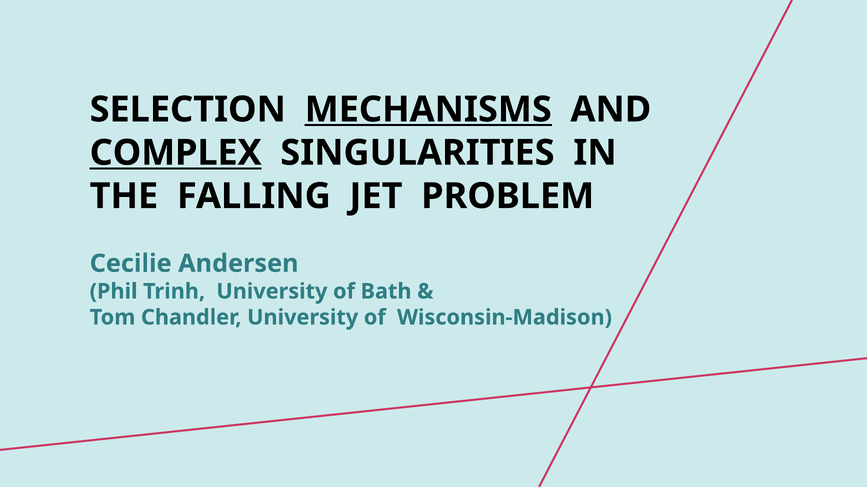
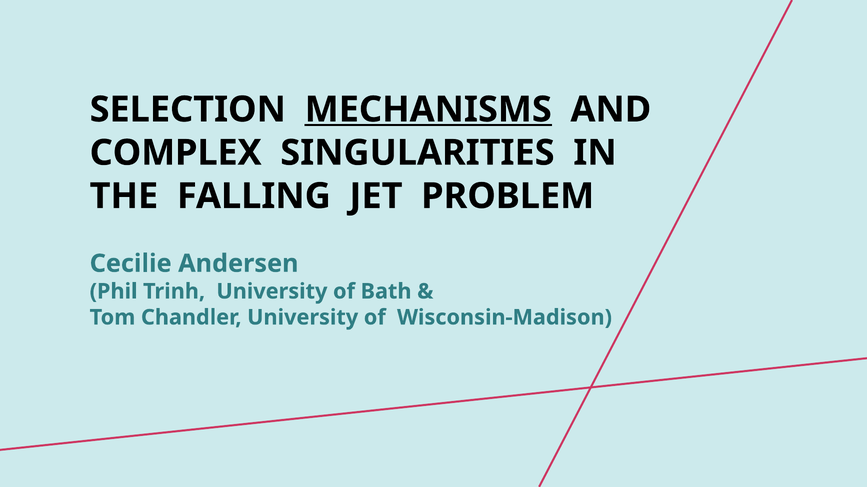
COMPLEX underline: present -> none
